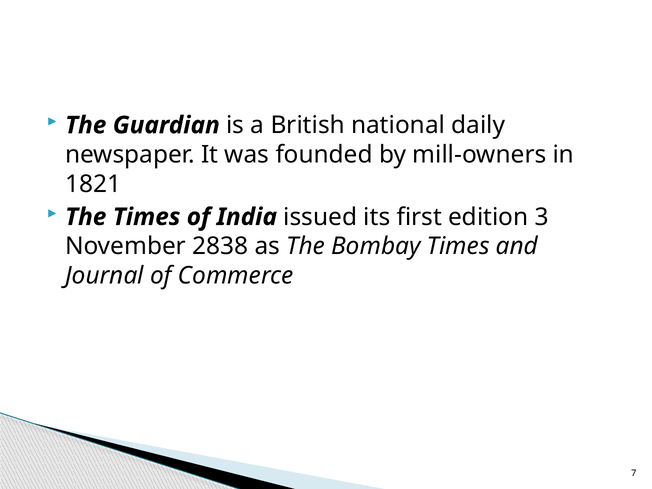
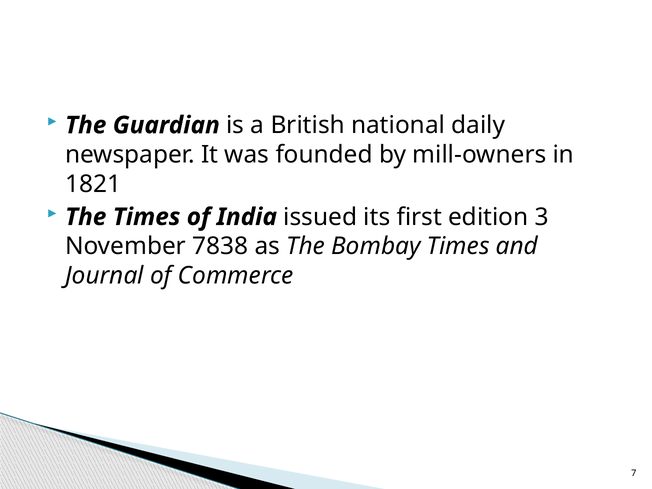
2838: 2838 -> 7838
